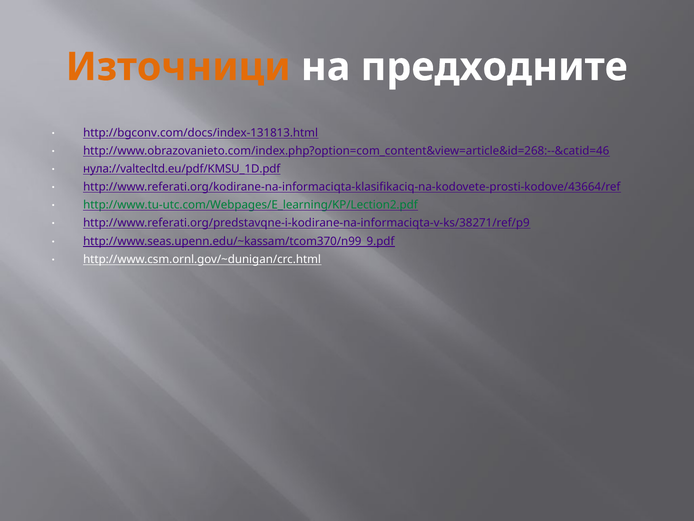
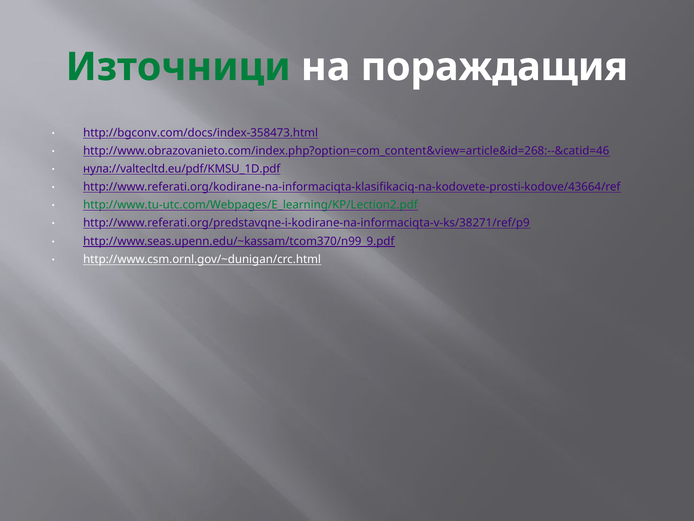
Източници colour: orange -> green
предходните: предходните -> пораждащия
http://bgconv.com/docs/index-131813.html: http://bgconv.com/docs/index-131813.html -> http://bgconv.com/docs/index-358473.html
